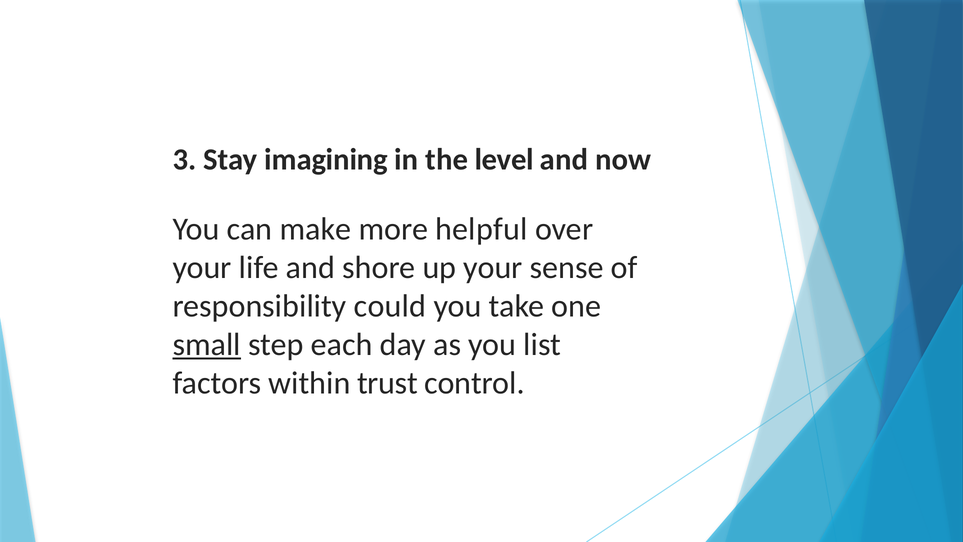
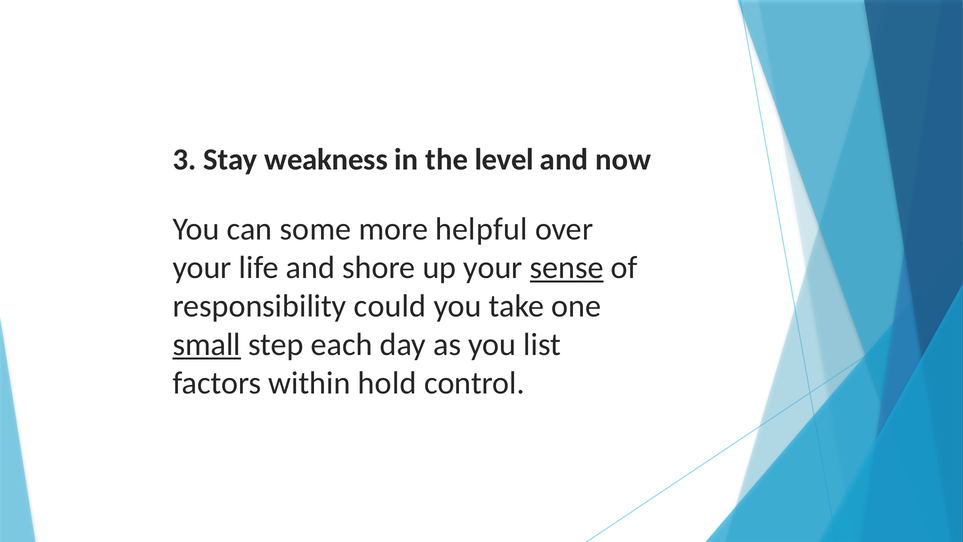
imagining: imagining -> weakness
make: make -> some
sense underline: none -> present
trust: trust -> hold
